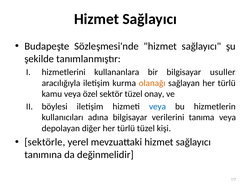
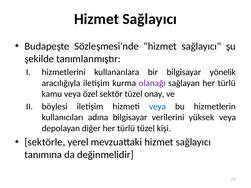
usuller: usuller -> yönelik
olanağı colour: orange -> purple
tanıma: tanıma -> yüksek
